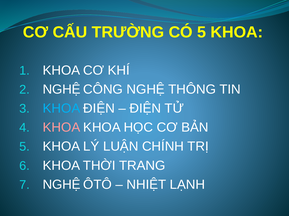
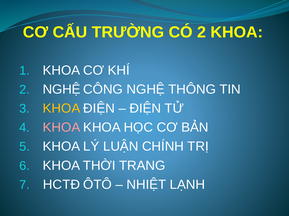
CÓ 5: 5 -> 2
KHOA at (61, 109) colour: light blue -> yellow
7 NGHỆ: NGHỆ -> HCTĐ
